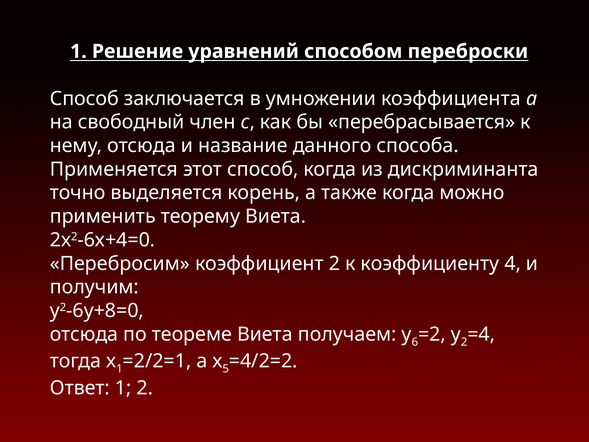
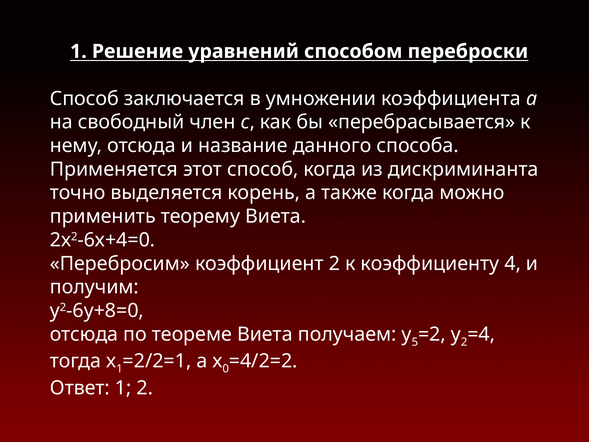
6: 6 -> 5
5: 5 -> 0
